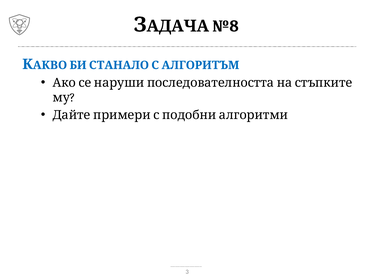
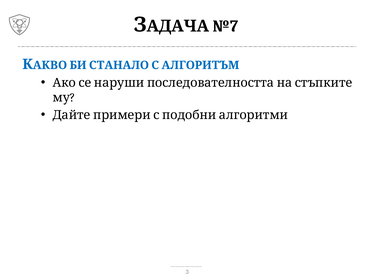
№8: №8 -> №7
